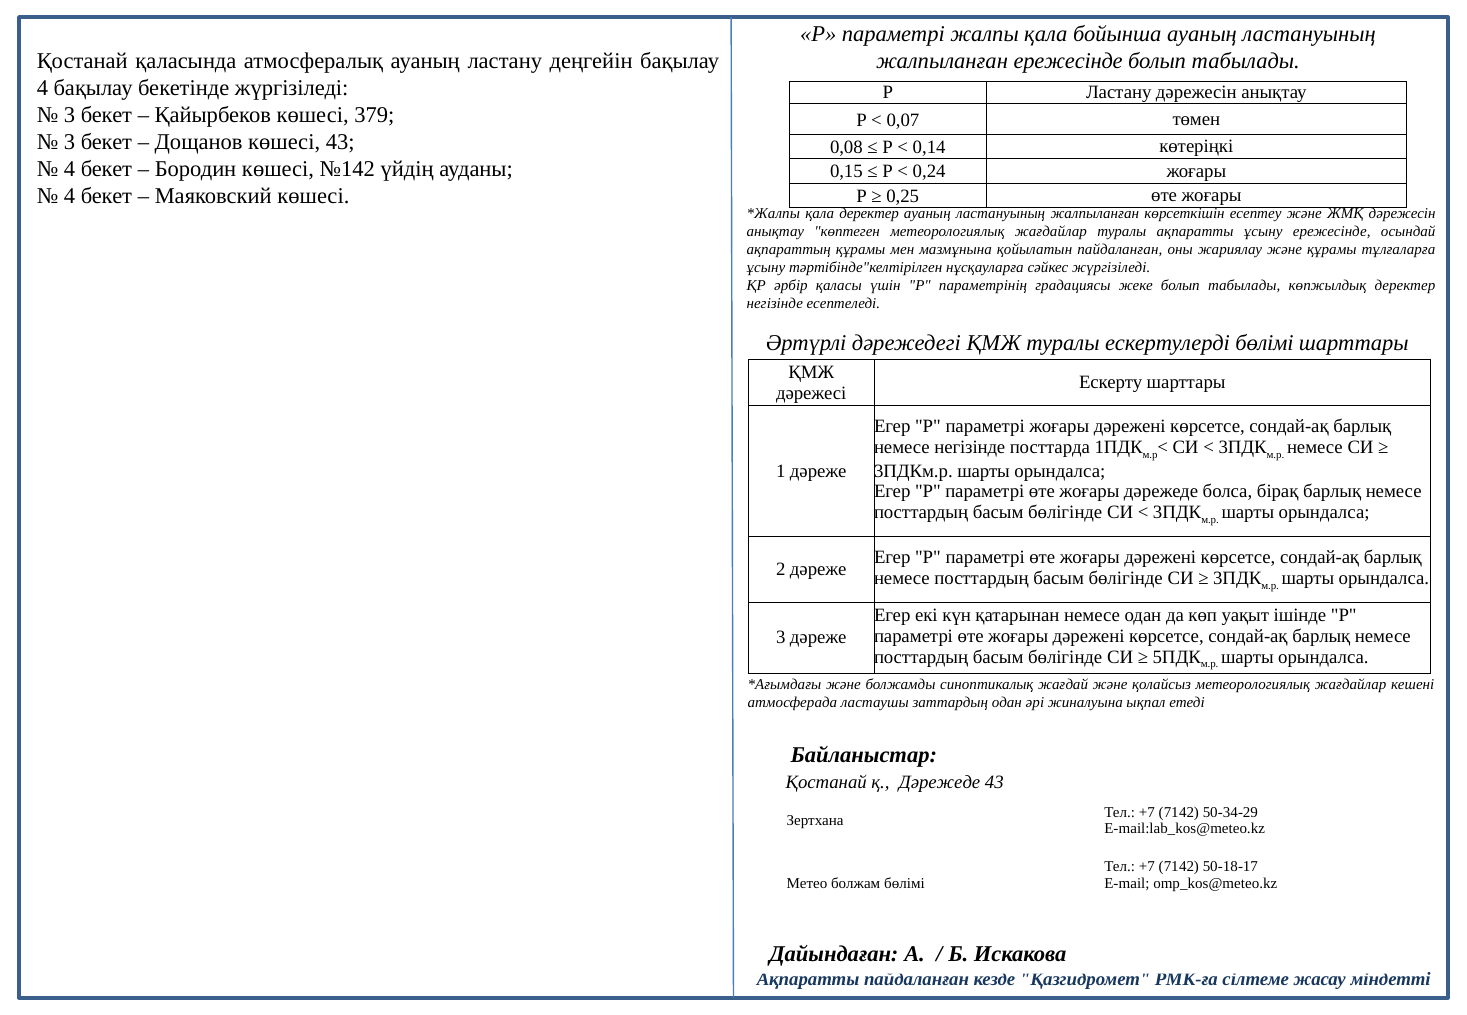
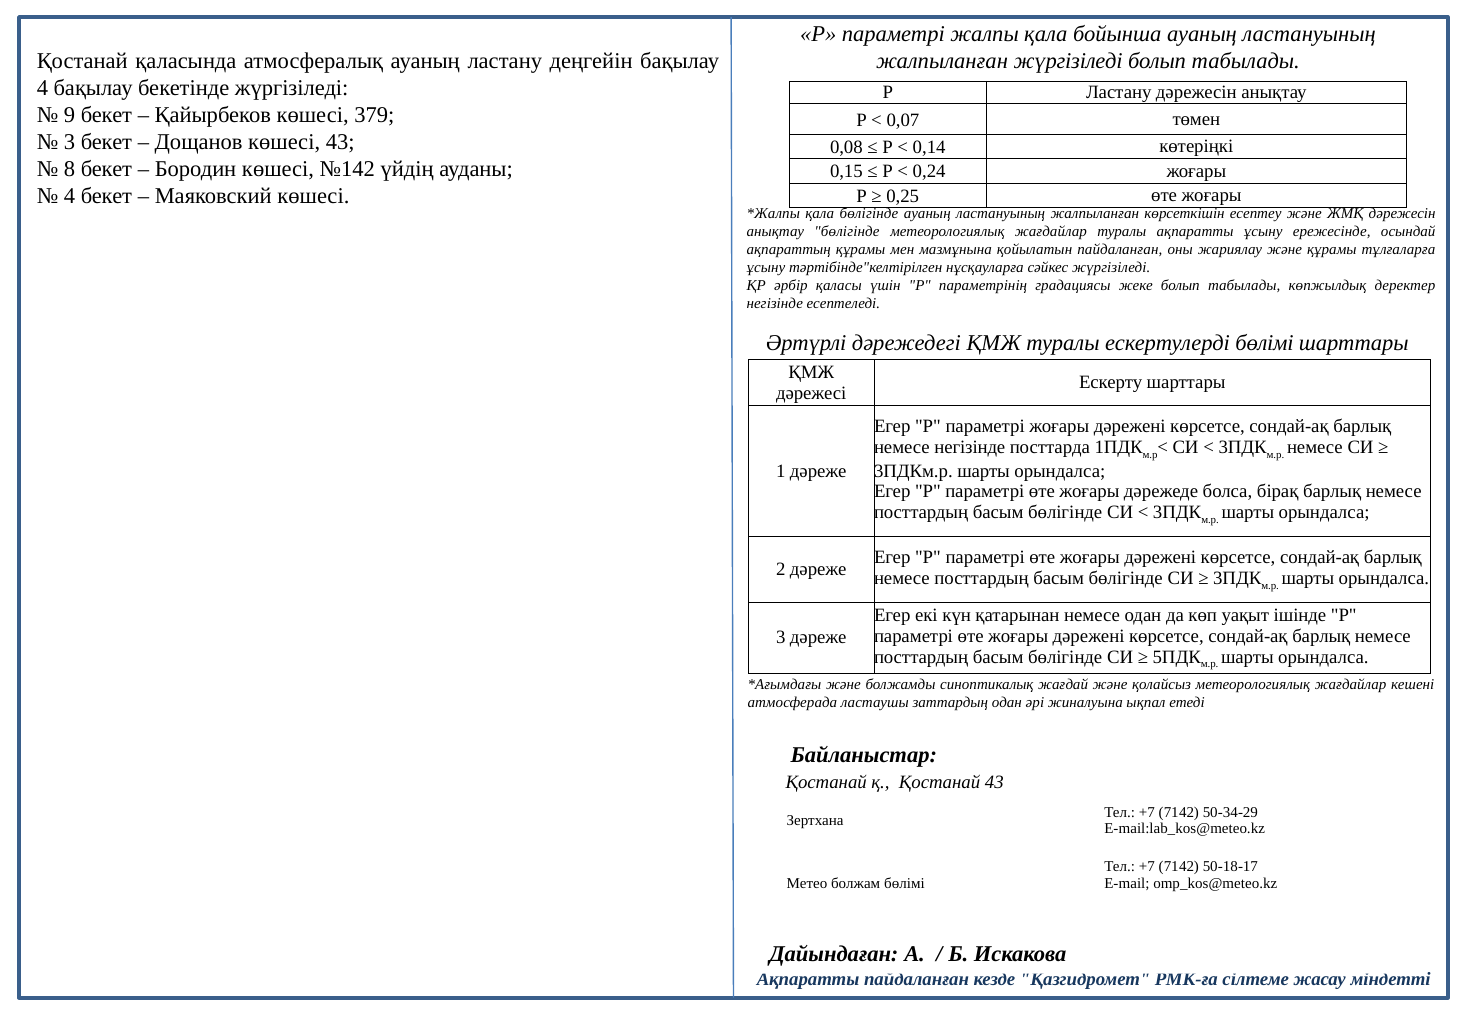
жалпыланған ережесінде: ережесінде -> жүргізіледі
3 at (70, 115): 3 -> 9
4 at (70, 169): 4 -> 8
қала деректер: деректер -> бөлігінде
анықтау көптеген: көптеген -> бөлігінде
қ Дәрежеде: Дәрежеде -> Қостанай
